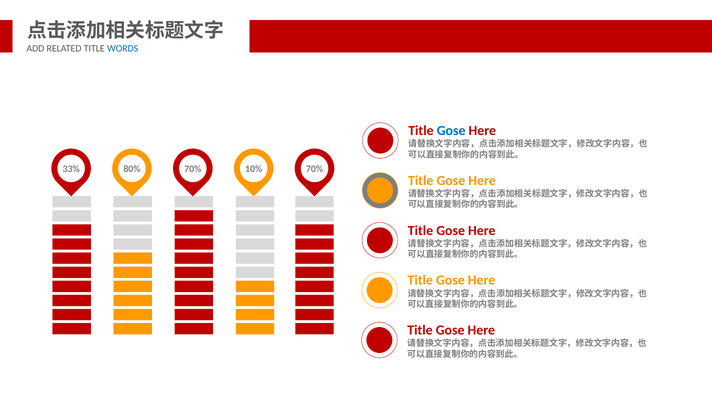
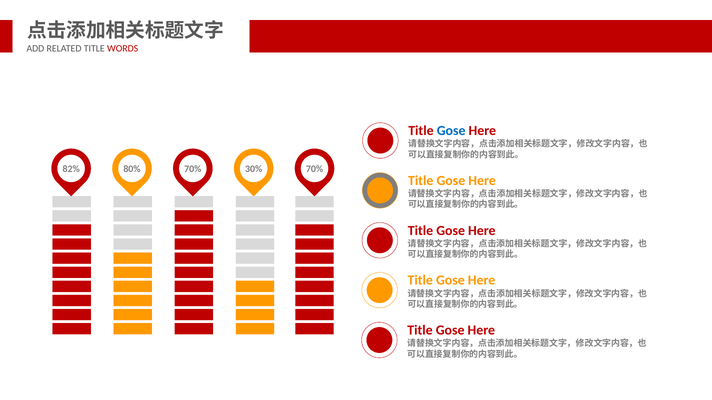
WORDS colour: blue -> red
33%: 33% -> 82%
10%: 10% -> 30%
